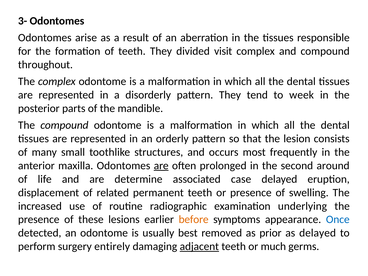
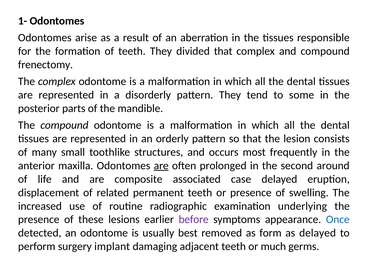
3-: 3- -> 1-
divided visit: visit -> that
throughout: throughout -> frenectomy
week: week -> some
determine: determine -> composite
before colour: orange -> purple
prior: prior -> form
entirely: entirely -> implant
adjacent underline: present -> none
